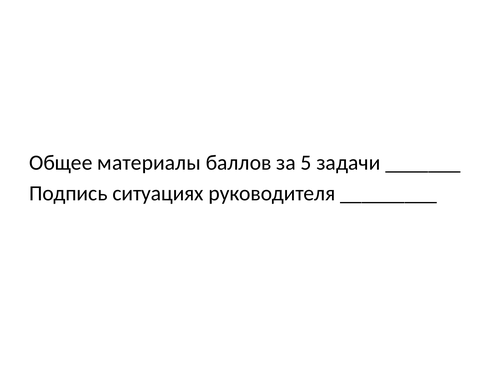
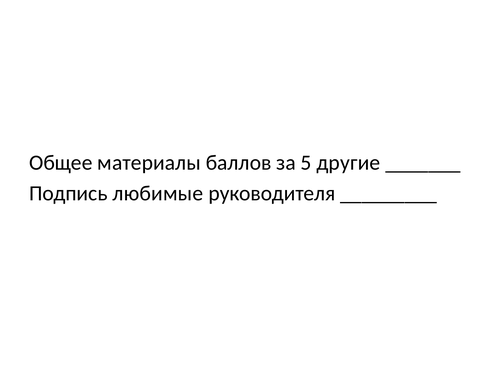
задачи: задачи -> другие
ситуациях: ситуациях -> любимые
